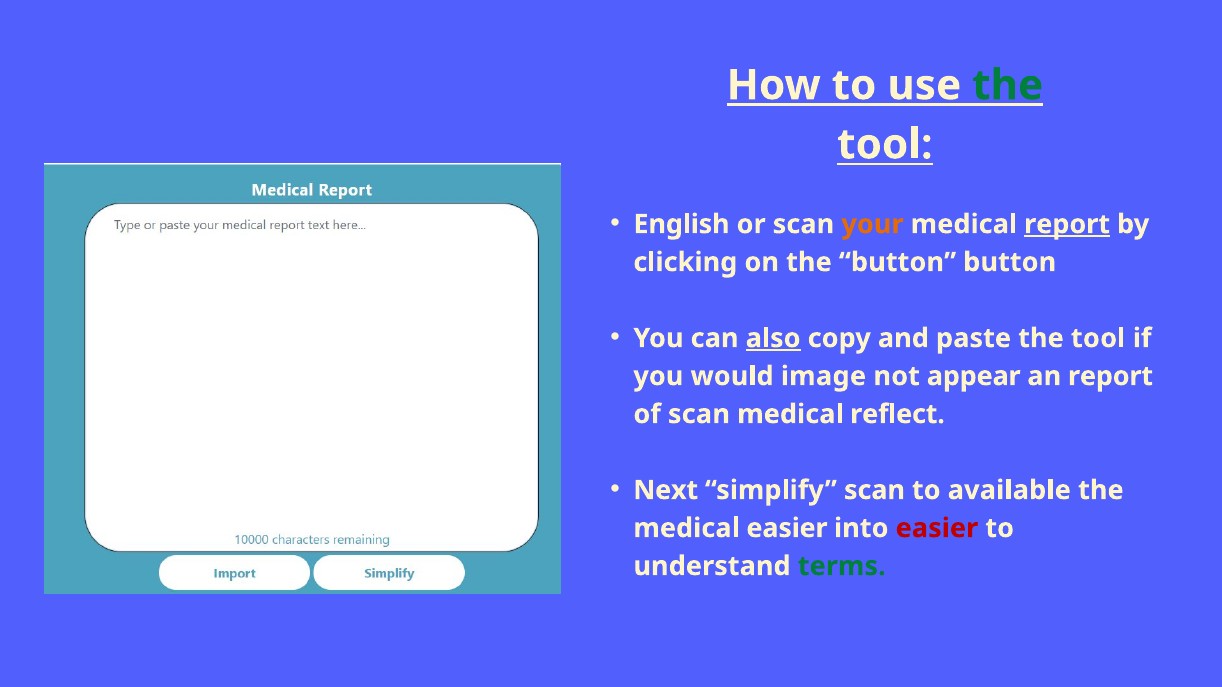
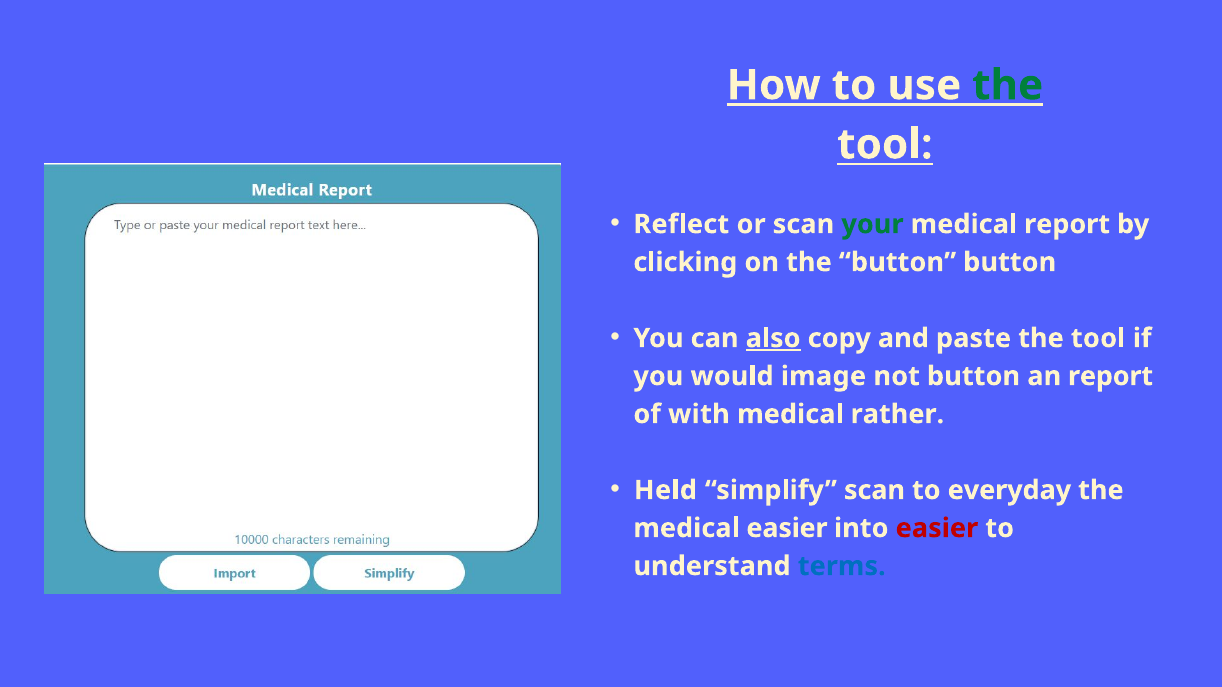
English: English -> Reflect
your colour: orange -> green
report at (1067, 224) underline: present -> none
not appear: appear -> button
of scan: scan -> with
reflect: reflect -> rather
Next: Next -> Held
available: available -> everyday
terms colour: green -> blue
